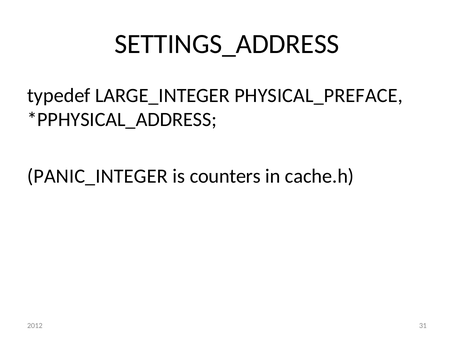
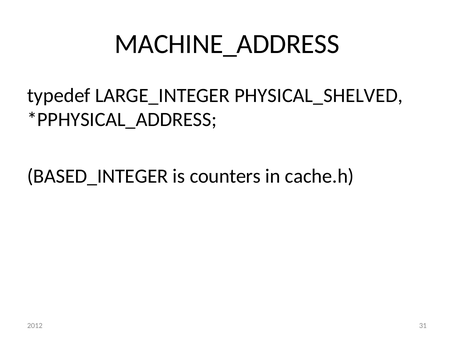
SETTINGS_ADDRESS: SETTINGS_ADDRESS -> MACHINE_ADDRESS
PHYSICAL_PREFACE: PHYSICAL_PREFACE -> PHYSICAL_SHELVED
PANIC_INTEGER: PANIC_INTEGER -> BASED_INTEGER
